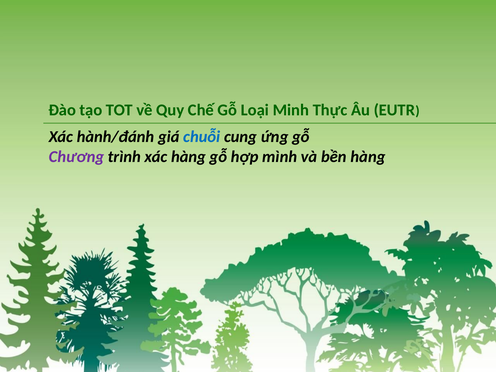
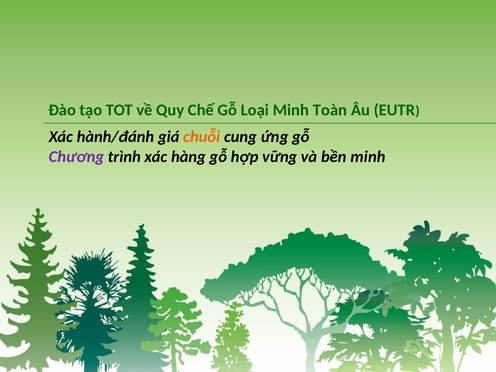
Thực: Thực -> Toàn
chuỗi colour: blue -> orange
mình: mình -> vững
bền hàng: hàng -> minh
